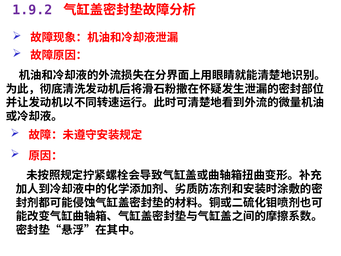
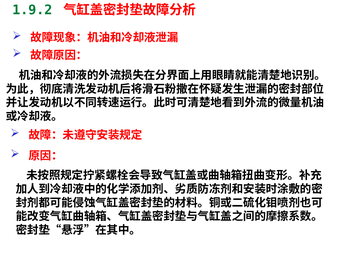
1.9.2 colour: purple -> green
